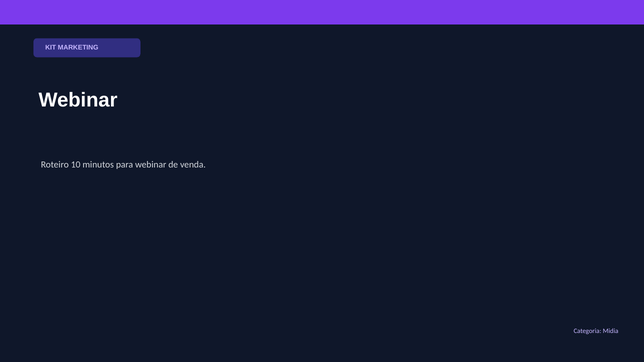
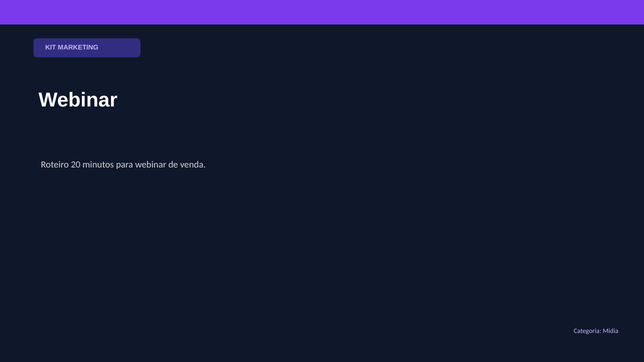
10: 10 -> 20
